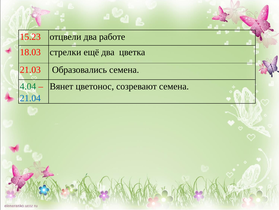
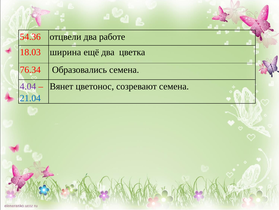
15.23: 15.23 -> 54.36
стрелки: стрелки -> ширина
21.03: 21.03 -> 76.34
4.04 colour: green -> purple
